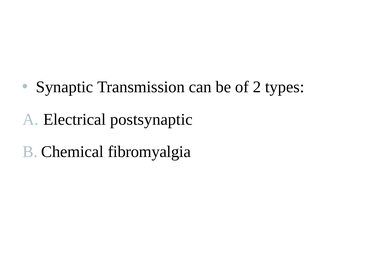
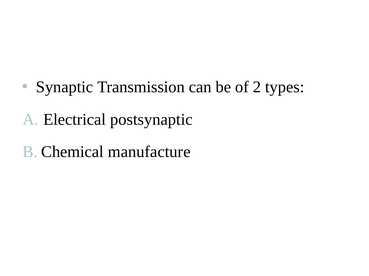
fibromyalgia: fibromyalgia -> manufacture
